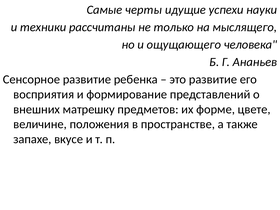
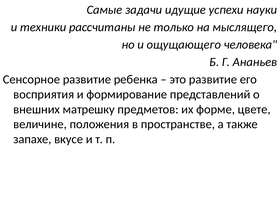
черты: черты -> задачи
